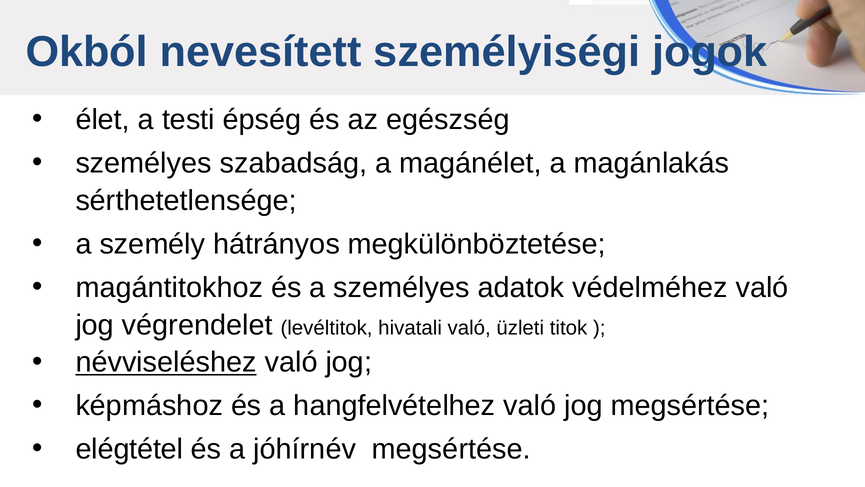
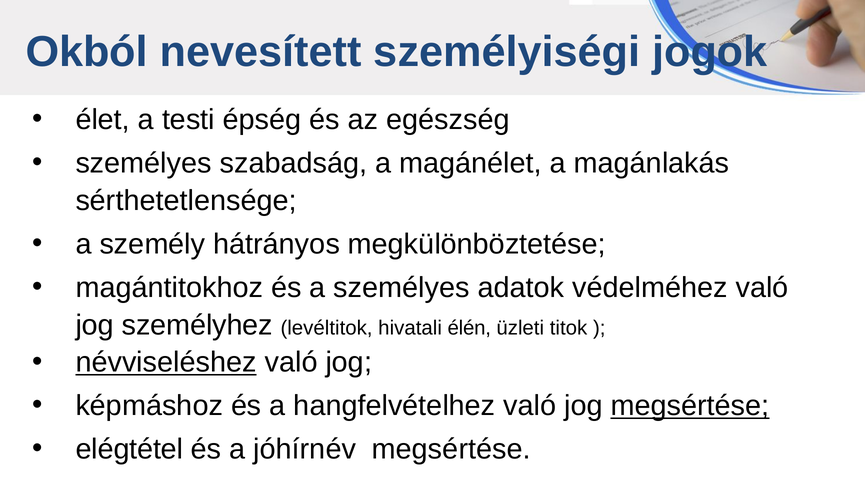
végrendelet: végrendelet -> személyhez
hivatali való: való -> élén
megsértése at (690, 406) underline: none -> present
